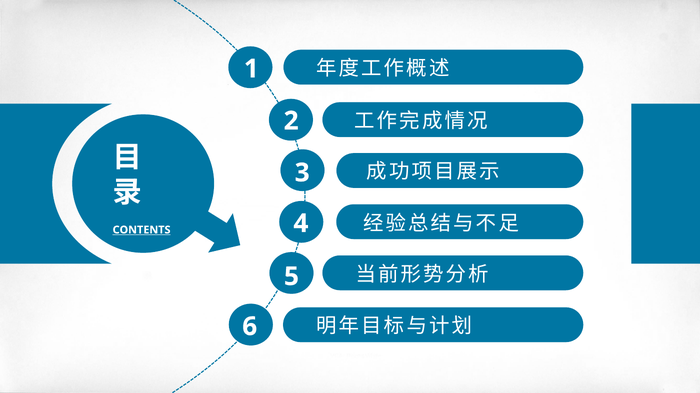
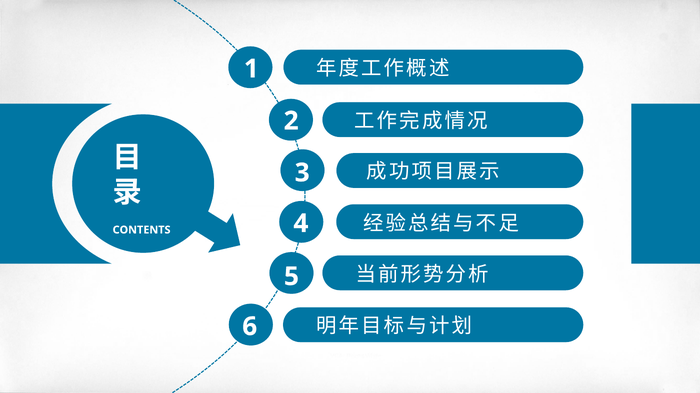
CONTENTS underline: present -> none
